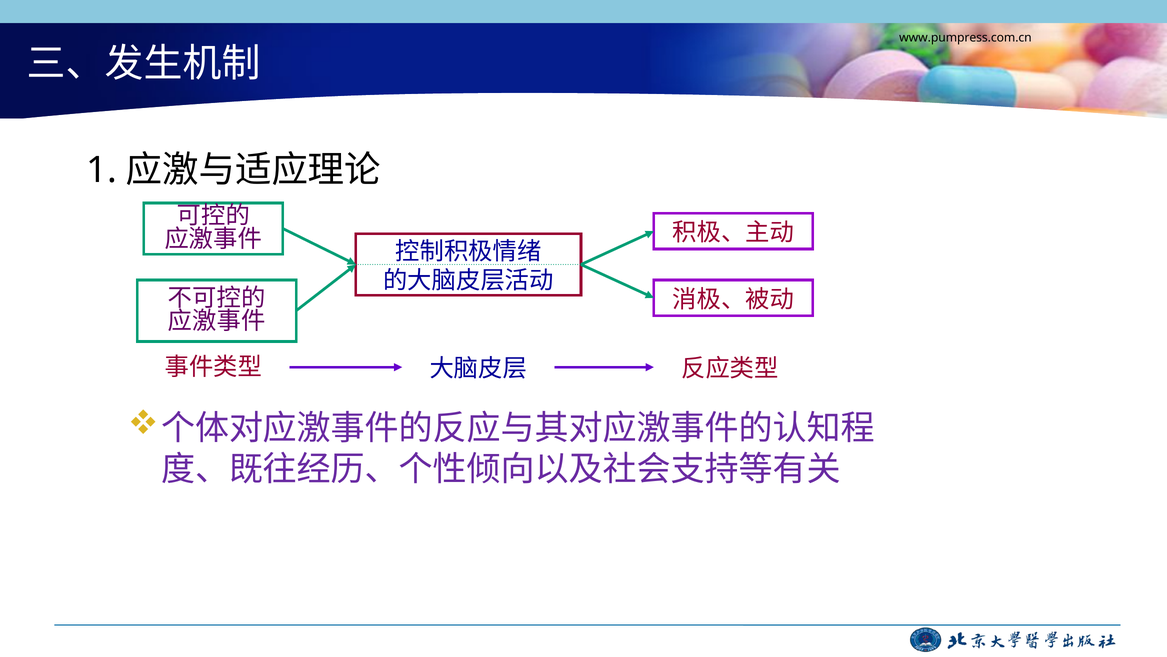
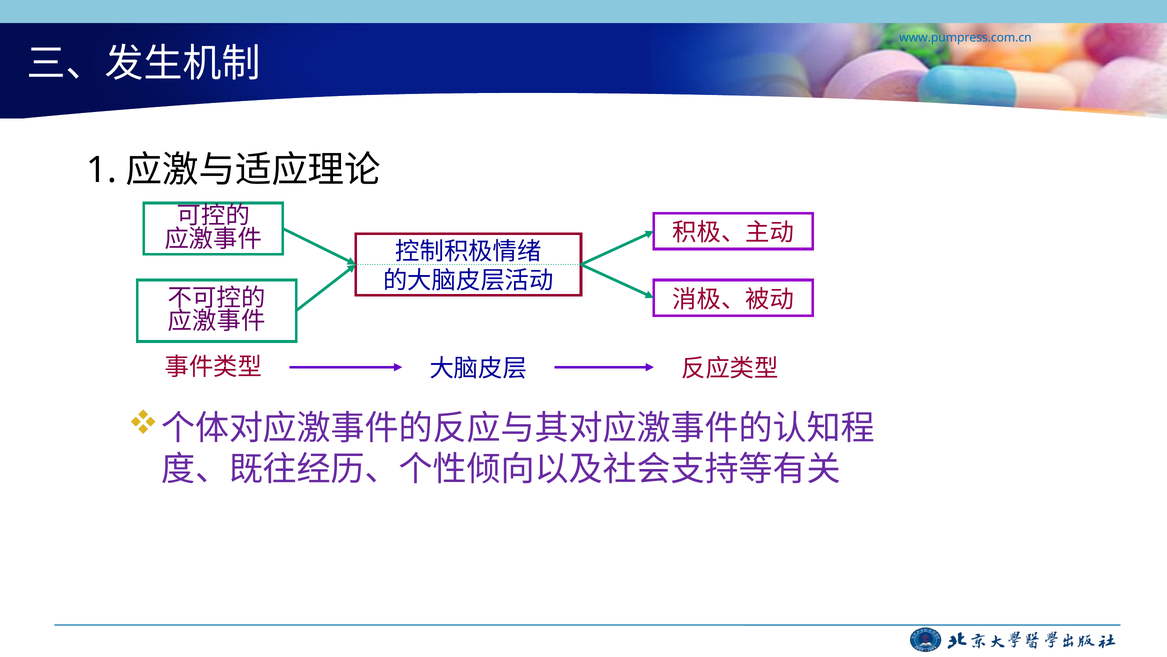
www.pumpress.com.cn colour: black -> blue
